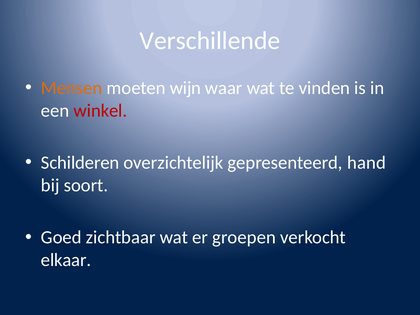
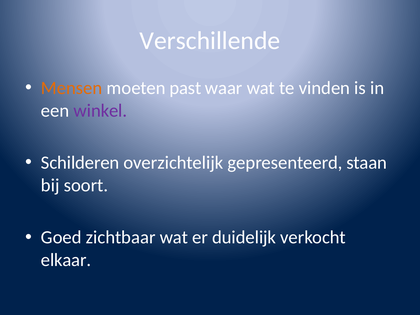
wijn: wijn -> past
winkel colour: red -> purple
hand: hand -> staan
groepen: groepen -> duidelijk
